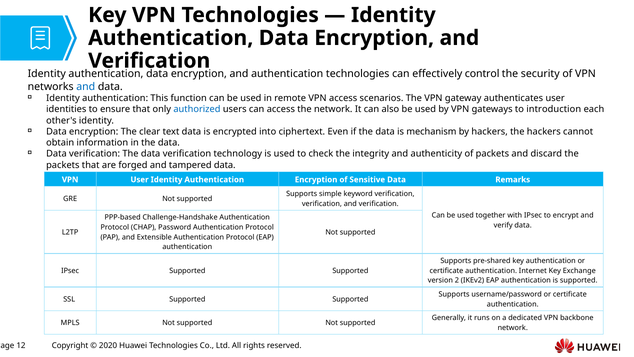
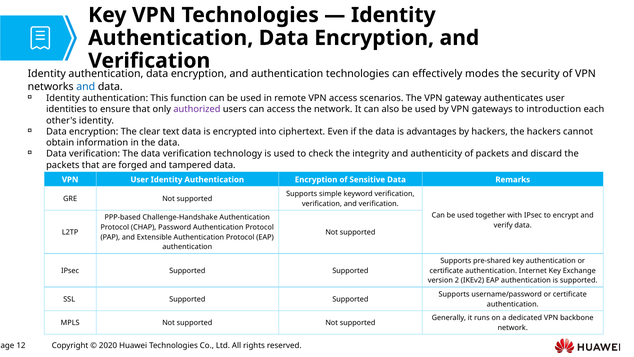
control: control -> modes
authorized colour: blue -> purple
mechanism: mechanism -> advantages
